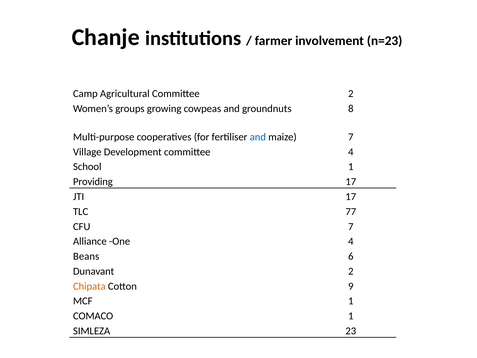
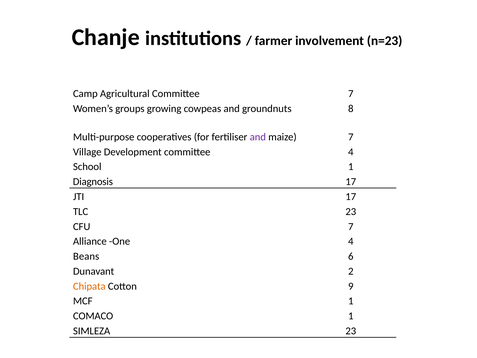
Committee 2: 2 -> 7
and at (258, 137) colour: blue -> purple
Providing: Providing -> Diagnosis
TLC 77: 77 -> 23
